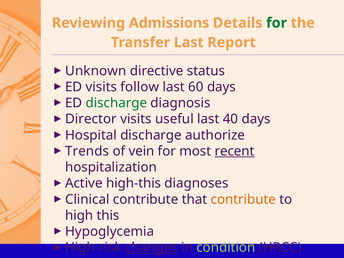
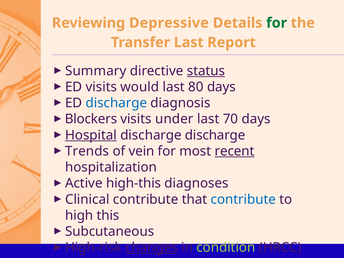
Admissions: Admissions -> Depressive
Unknown: Unknown -> Summary
status underline: none -> present
follow: follow -> would
60: 60 -> 80
discharge at (116, 103) colour: green -> blue
Director: Director -> Blockers
useful: useful -> under
40: 40 -> 70
Hospital underline: none -> present
discharge authorize: authorize -> discharge
contribute at (243, 199) colour: orange -> blue
Hypoglycemia: Hypoglycemia -> Subcutaneous
